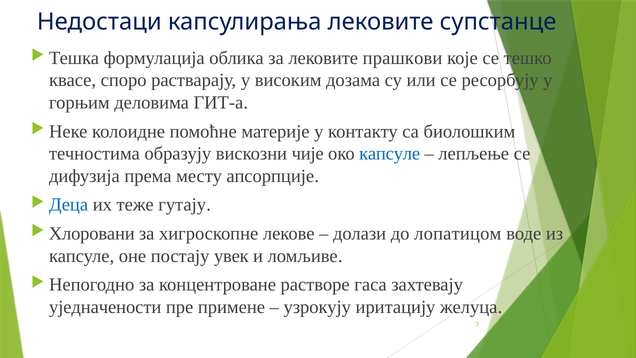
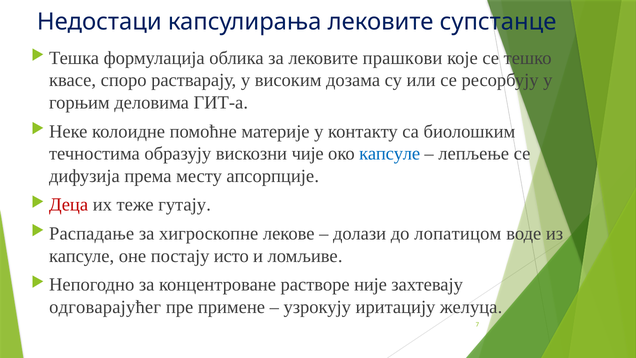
Деца colour: blue -> red
Хлоровани: Хлоровани -> Распадање
увек: увек -> исто
гаса: гаса -> није
уједначености: уједначености -> одговарајућег
